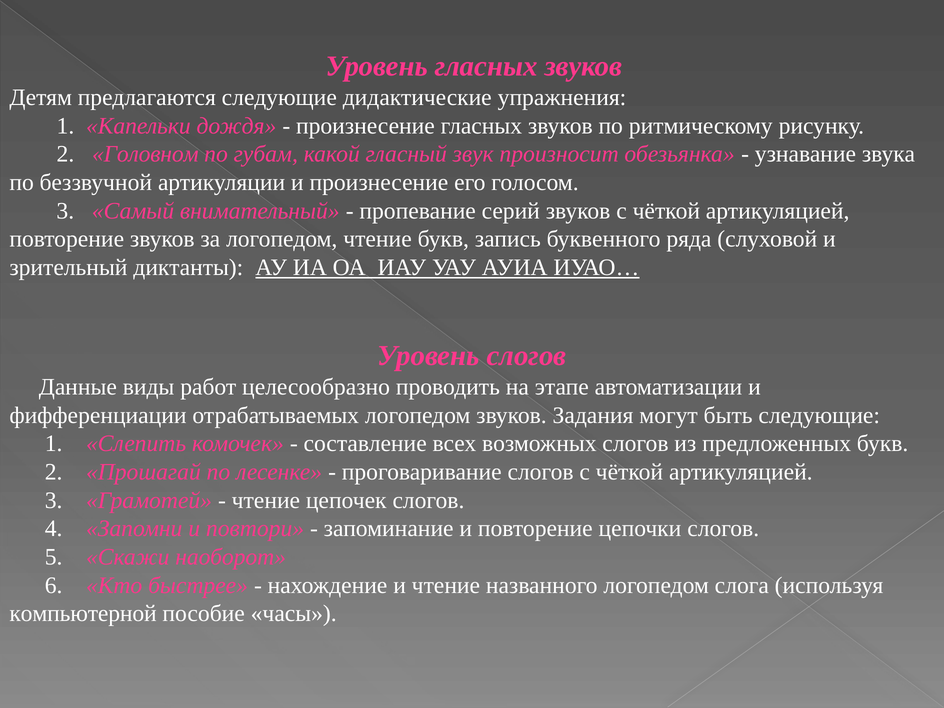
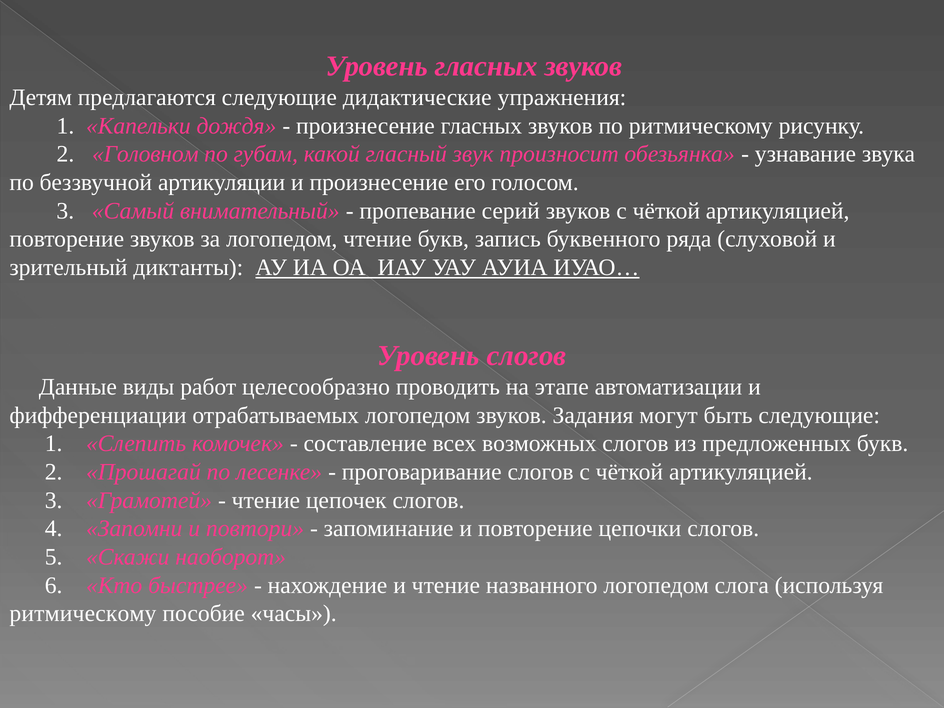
компьютерной at (83, 614): компьютерной -> ритмическому
